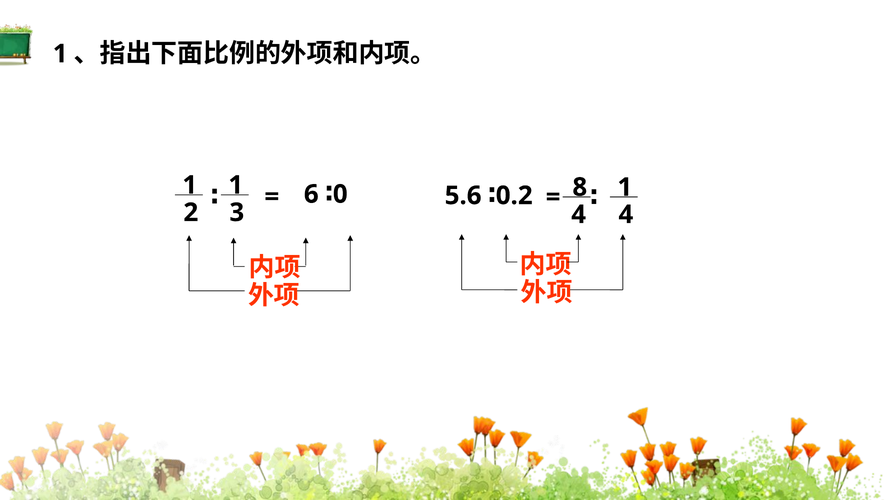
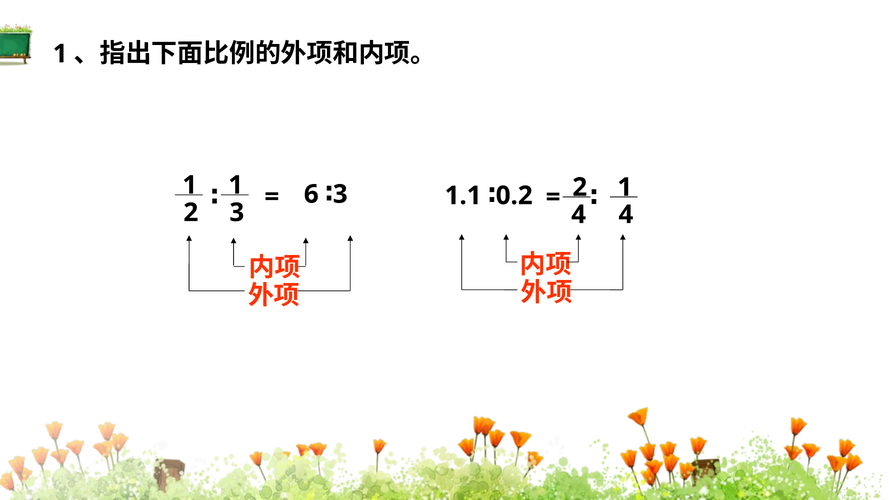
6 0: 0 -> 3
5.6: 5.6 -> 1.1
8 at (580, 187): 8 -> 2
